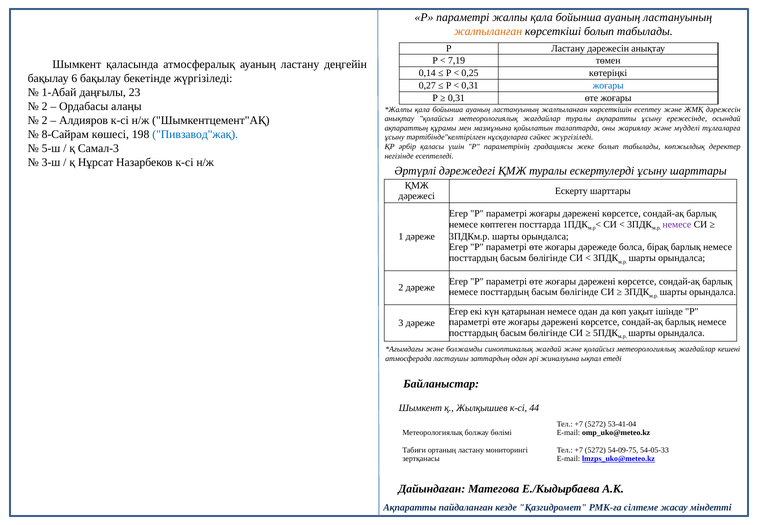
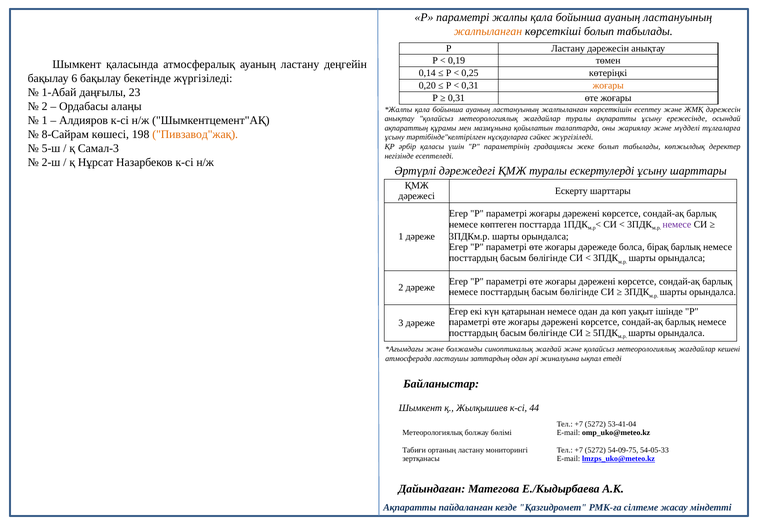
7,19: 7,19 -> 0,19
0,27: 0,27 -> 0,20
жоғары at (608, 86) colour: blue -> orange
2 at (45, 120): 2 -> 1
Пивзавод"жақ colour: blue -> orange
3-ш: 3-ш -> 2-ш
